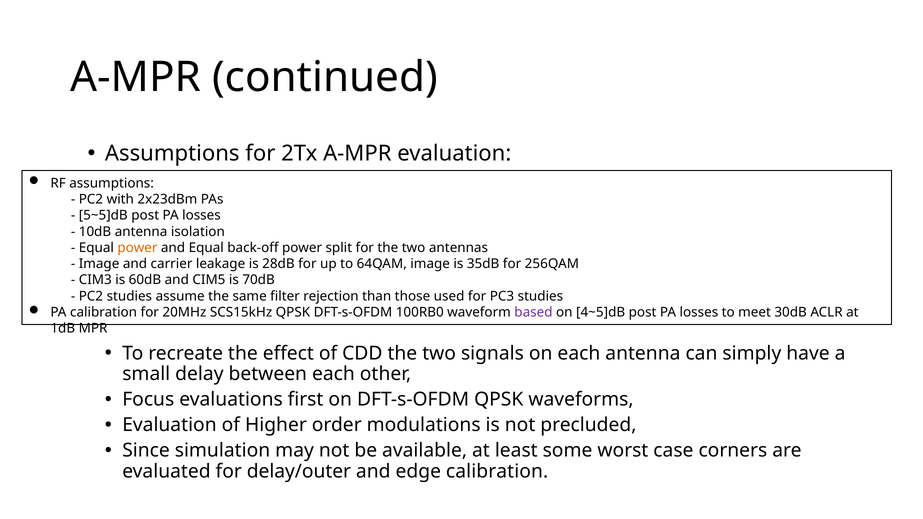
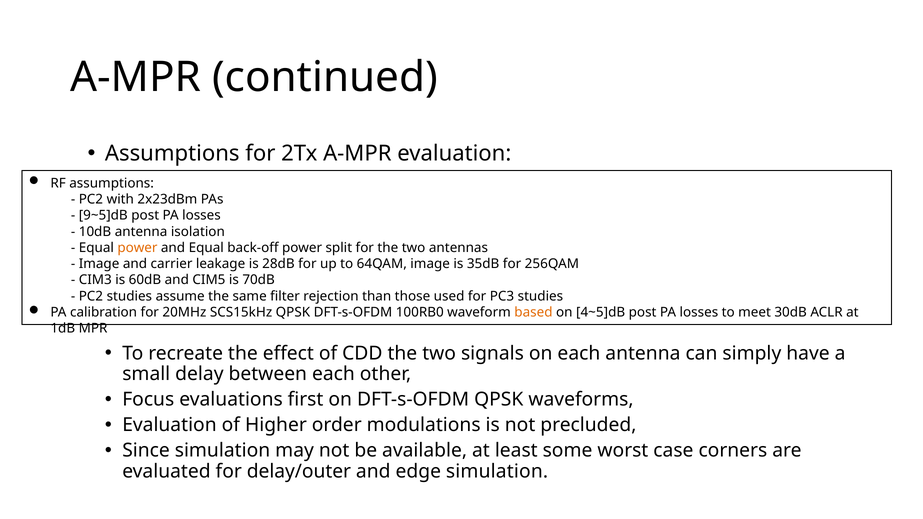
5~5]dB: 5~5]dB -> 9~5]dB
based colour: purple -> orange
edge calibration: calibration -> simulation
